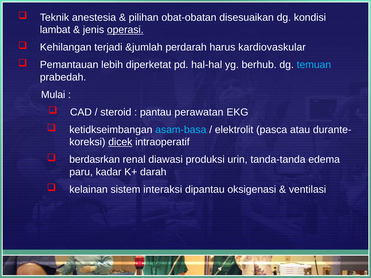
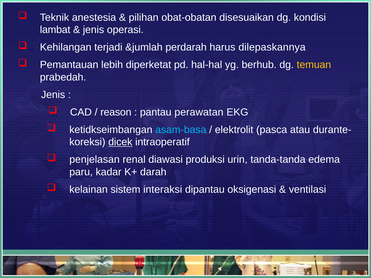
operasi underline: present -> none
kardiovaskular: kardiovaskular -> dilepaskannya
temuan colour: light blue -> yellow
Mulai at (53, 95): Mulai -> Jenis
steroid: steroid -> reason
berdasrkan: berdasrkan -> penjelasan
